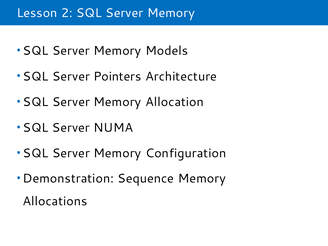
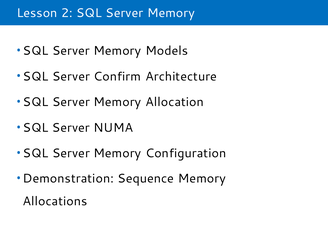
Pointers: Pointers -> Confirm
